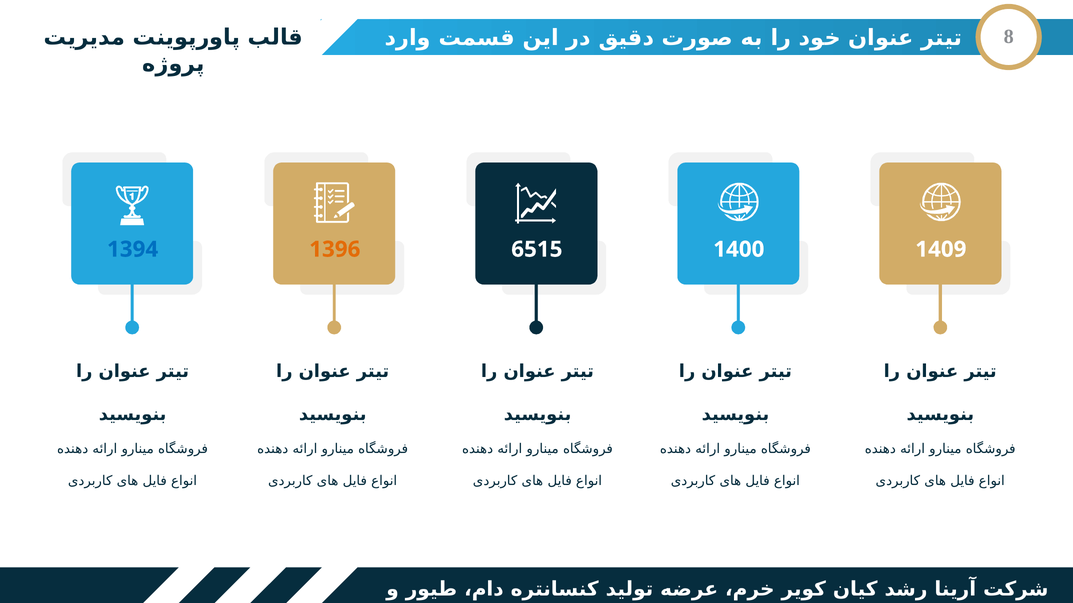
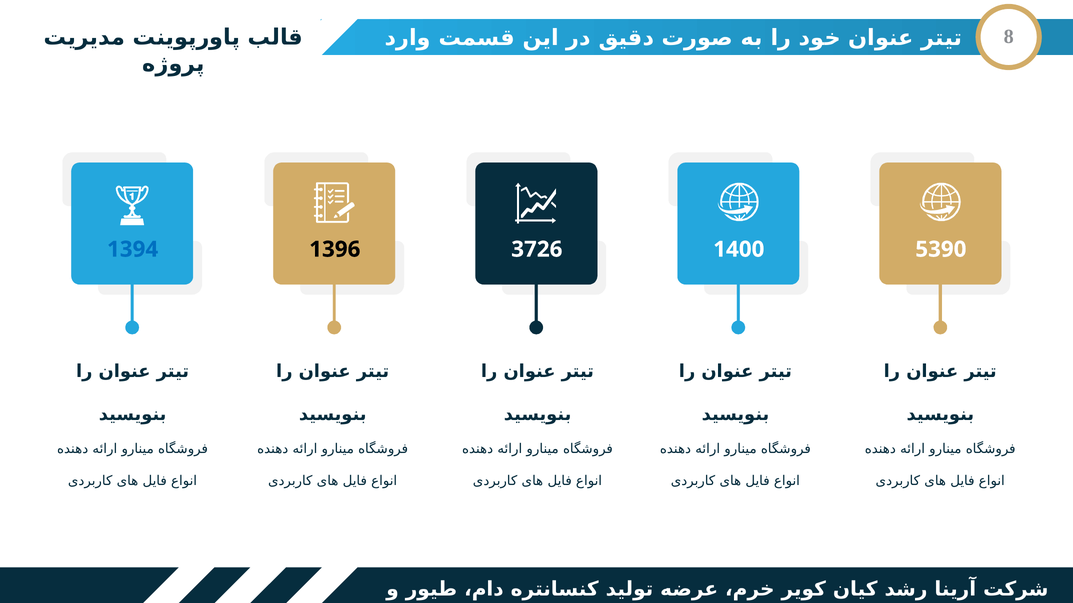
1396 colour: orange -> black
6515: 6515 -> 3726
1409: 1409 -> 5390
